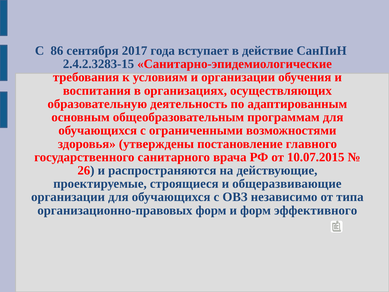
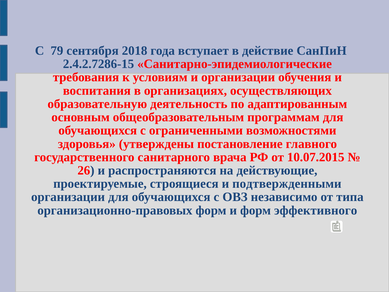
86: 86 -> 79
2017: 2017 -> 2018
2.4.2.3283-15: 2.4.2.3283-15 -> 2.4.2.7286-15
общеразвивающие: общеразвивающие -> подтвержденными
